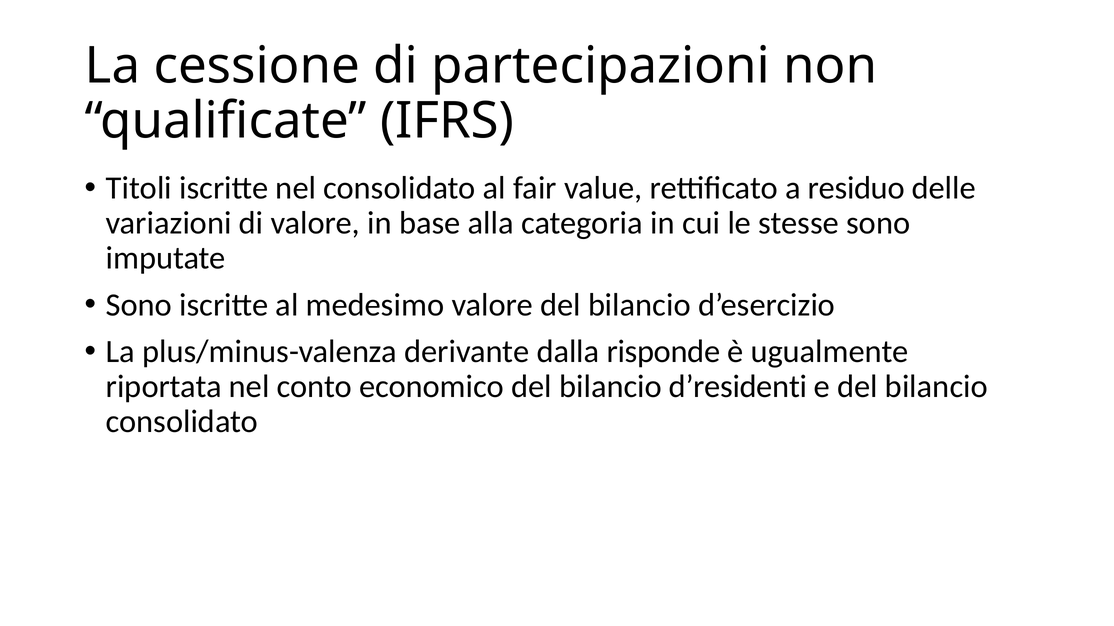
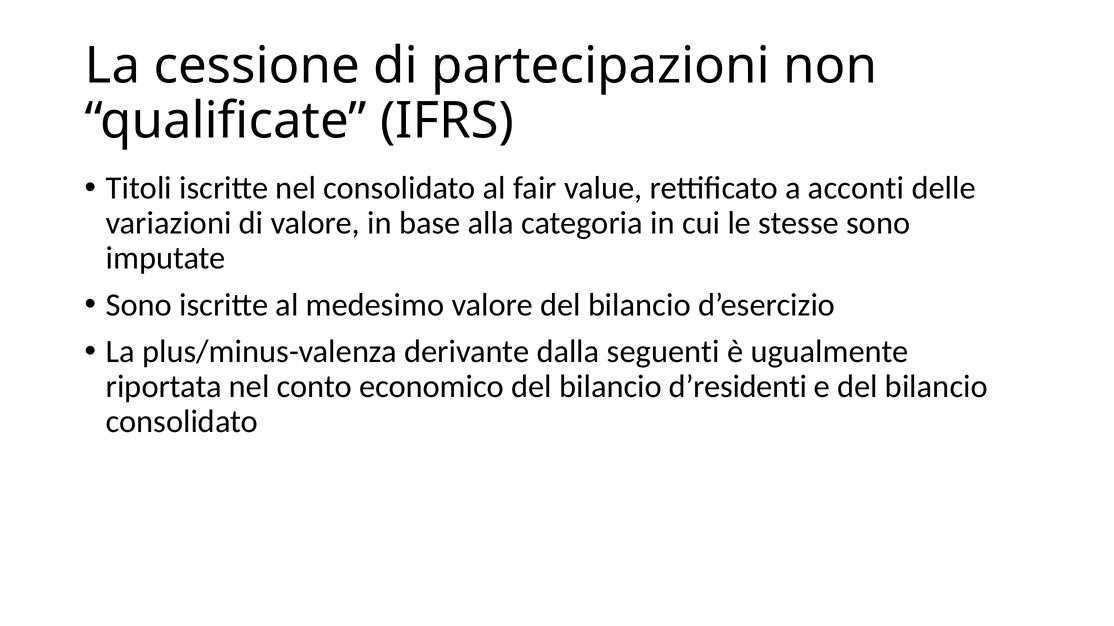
residuo: residuo -> acconti
risponde: risponde -> seguenti
